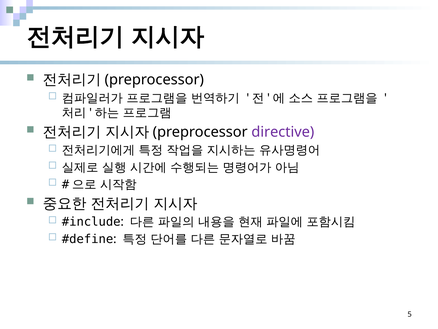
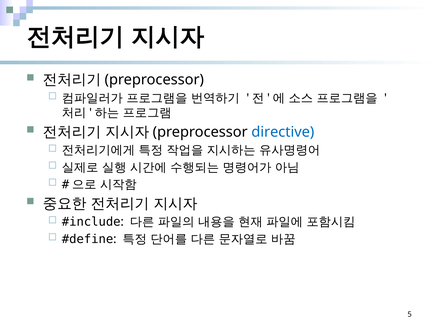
directive colour: purple -> blue
